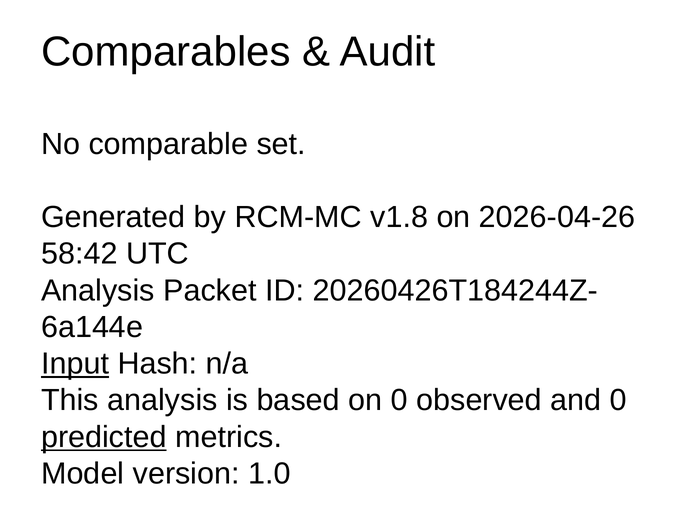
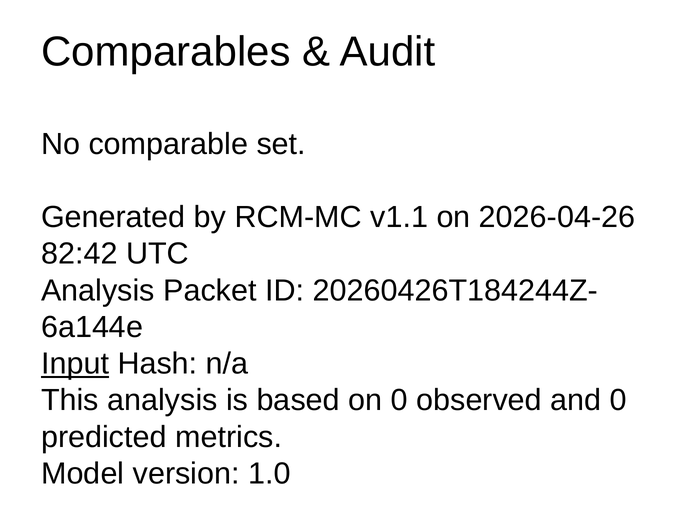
v1.8: v1.8 -> v1.1
58:42: 58:42 -> 82:42
predicted underline: present -> none
